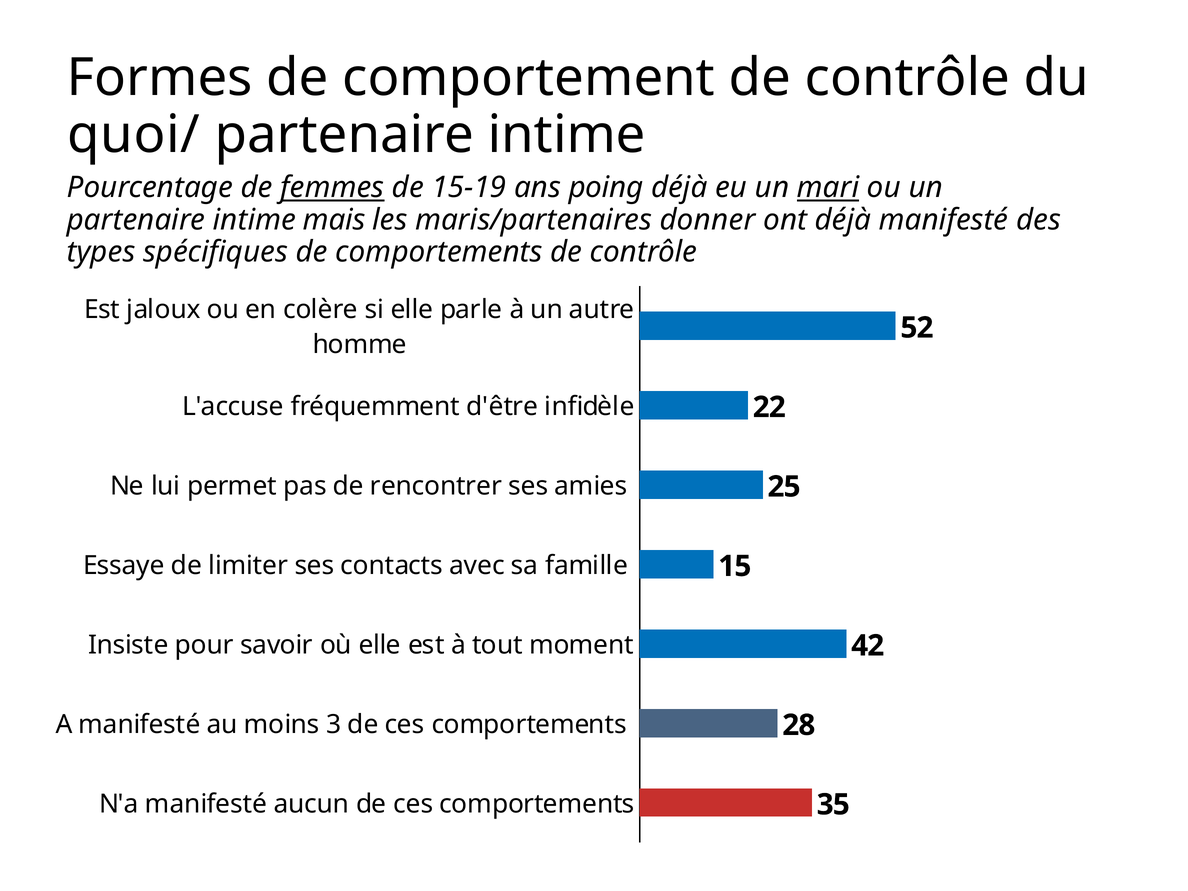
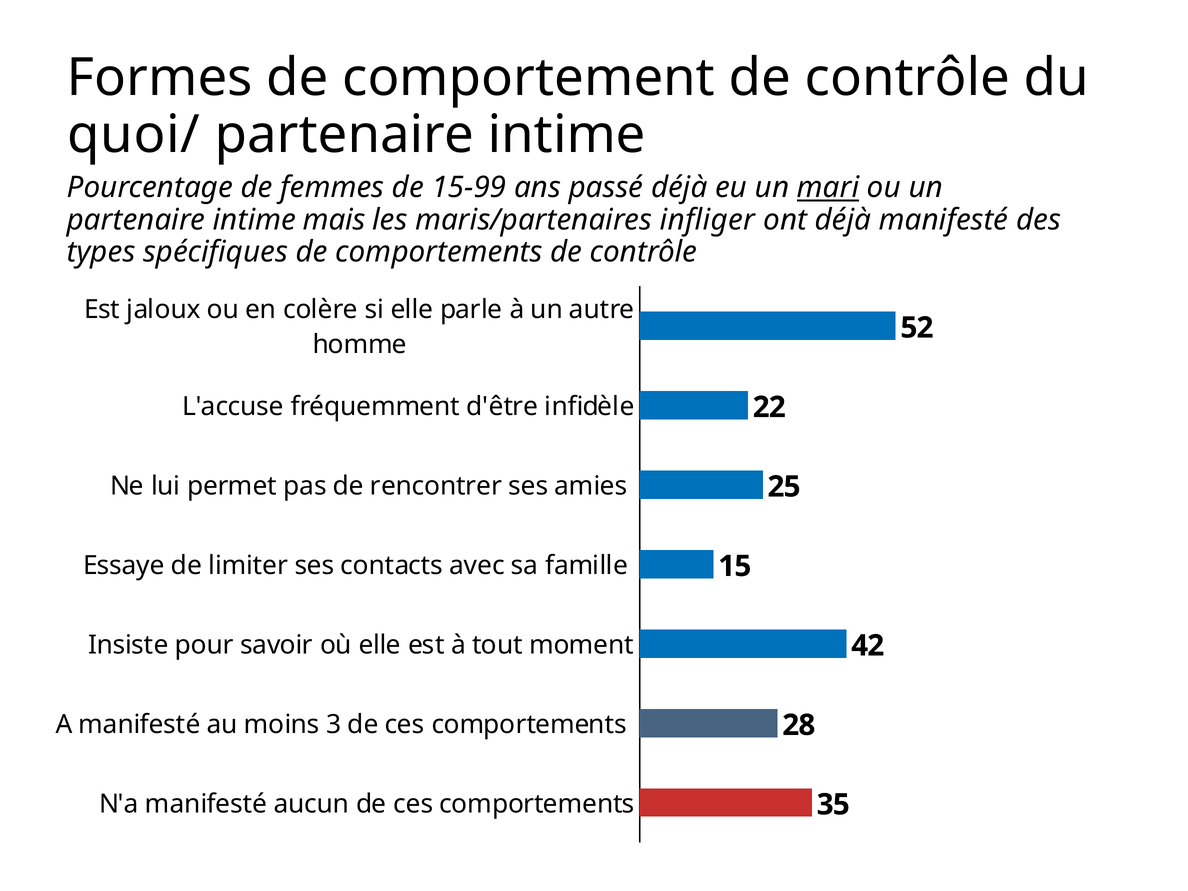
femmes underline: present -> none
15-19: 15-19 -> 15-99
poing: poing -> passé
donner: donner -> infliger
